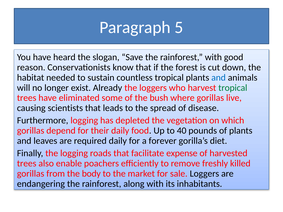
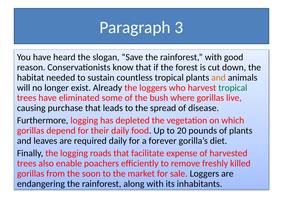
5: 5 -> 3
and at (219, 78) colour: blue -> orange
scientists: scientists -> purchase
40: 40 -> 20
body: body -> soon
